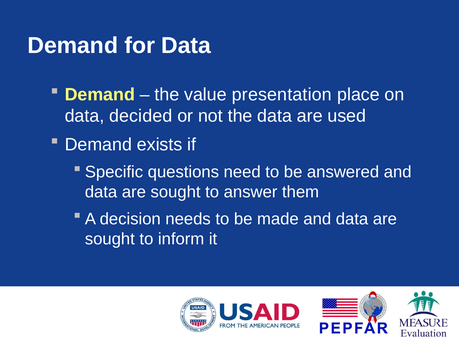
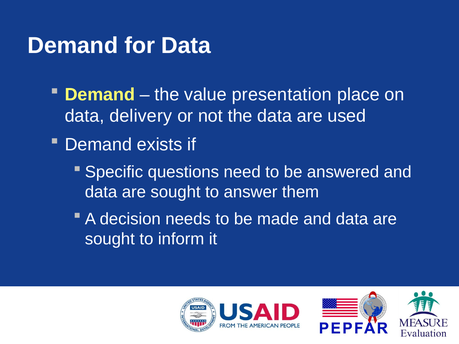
decided: decided -> delivery
